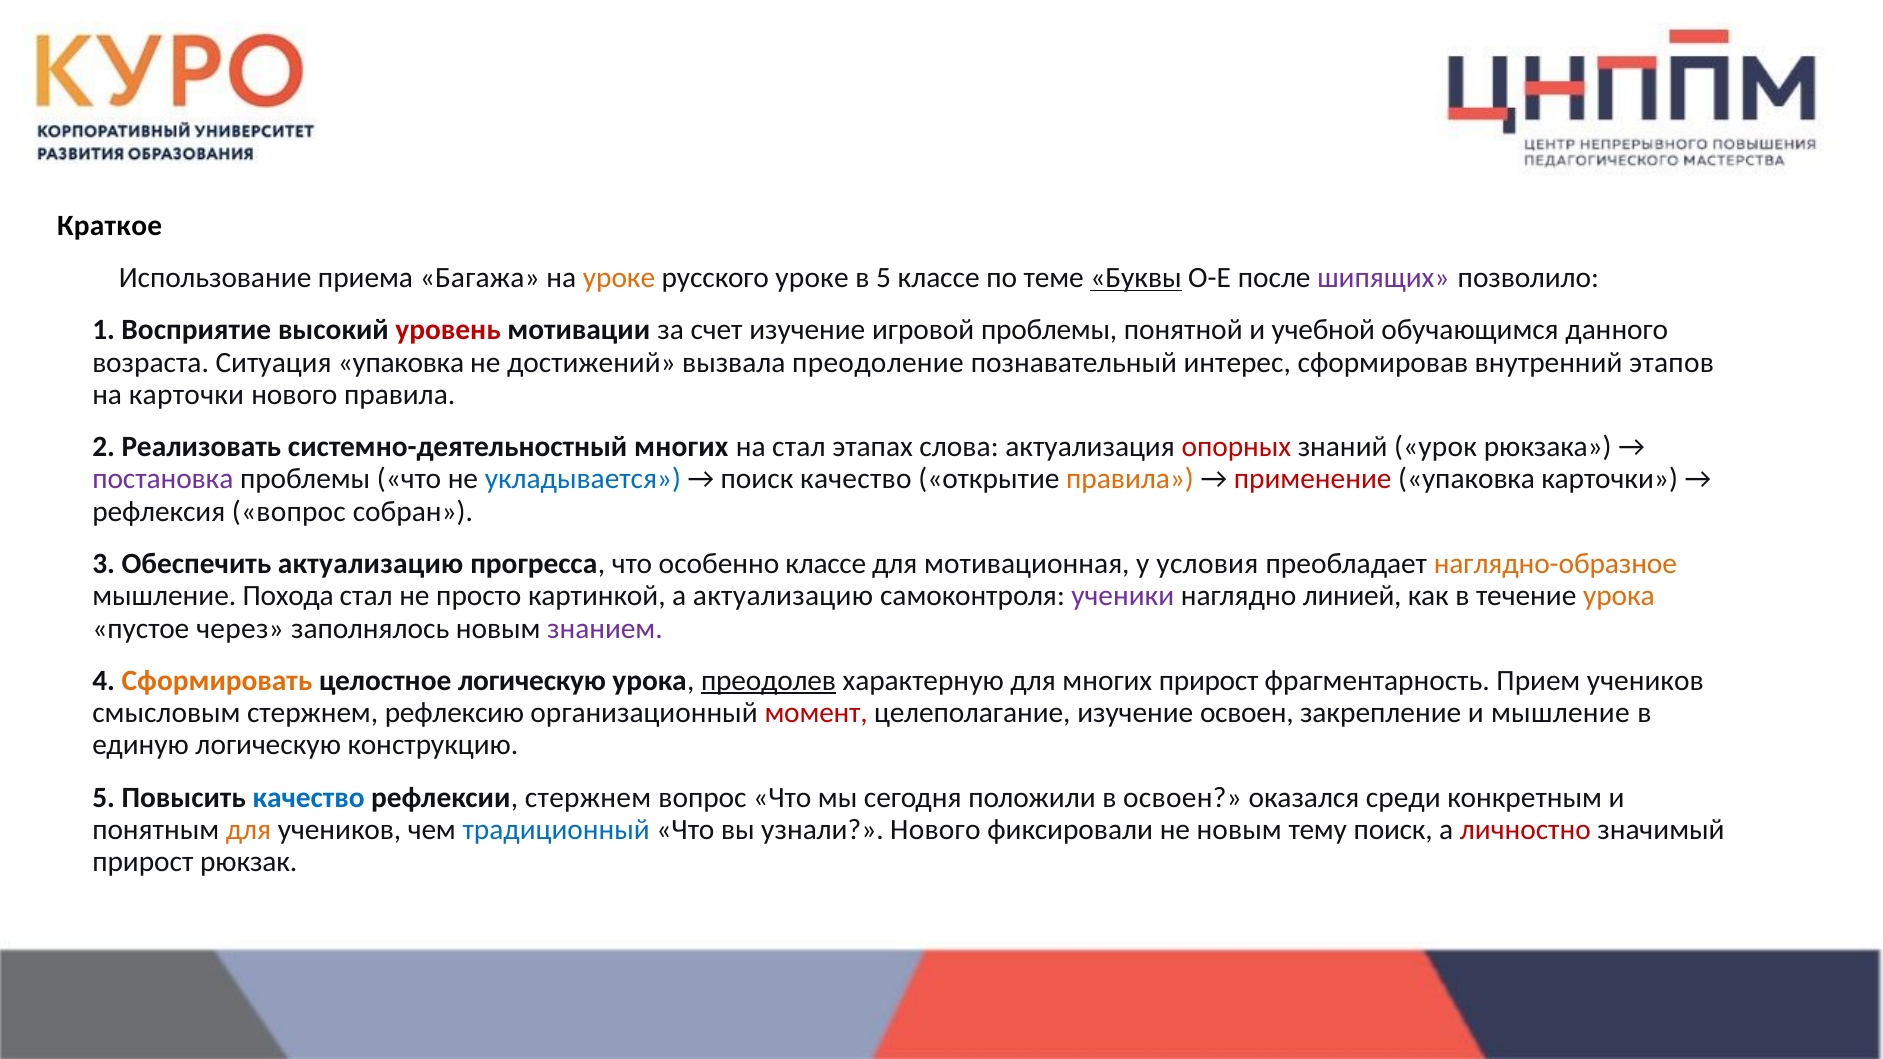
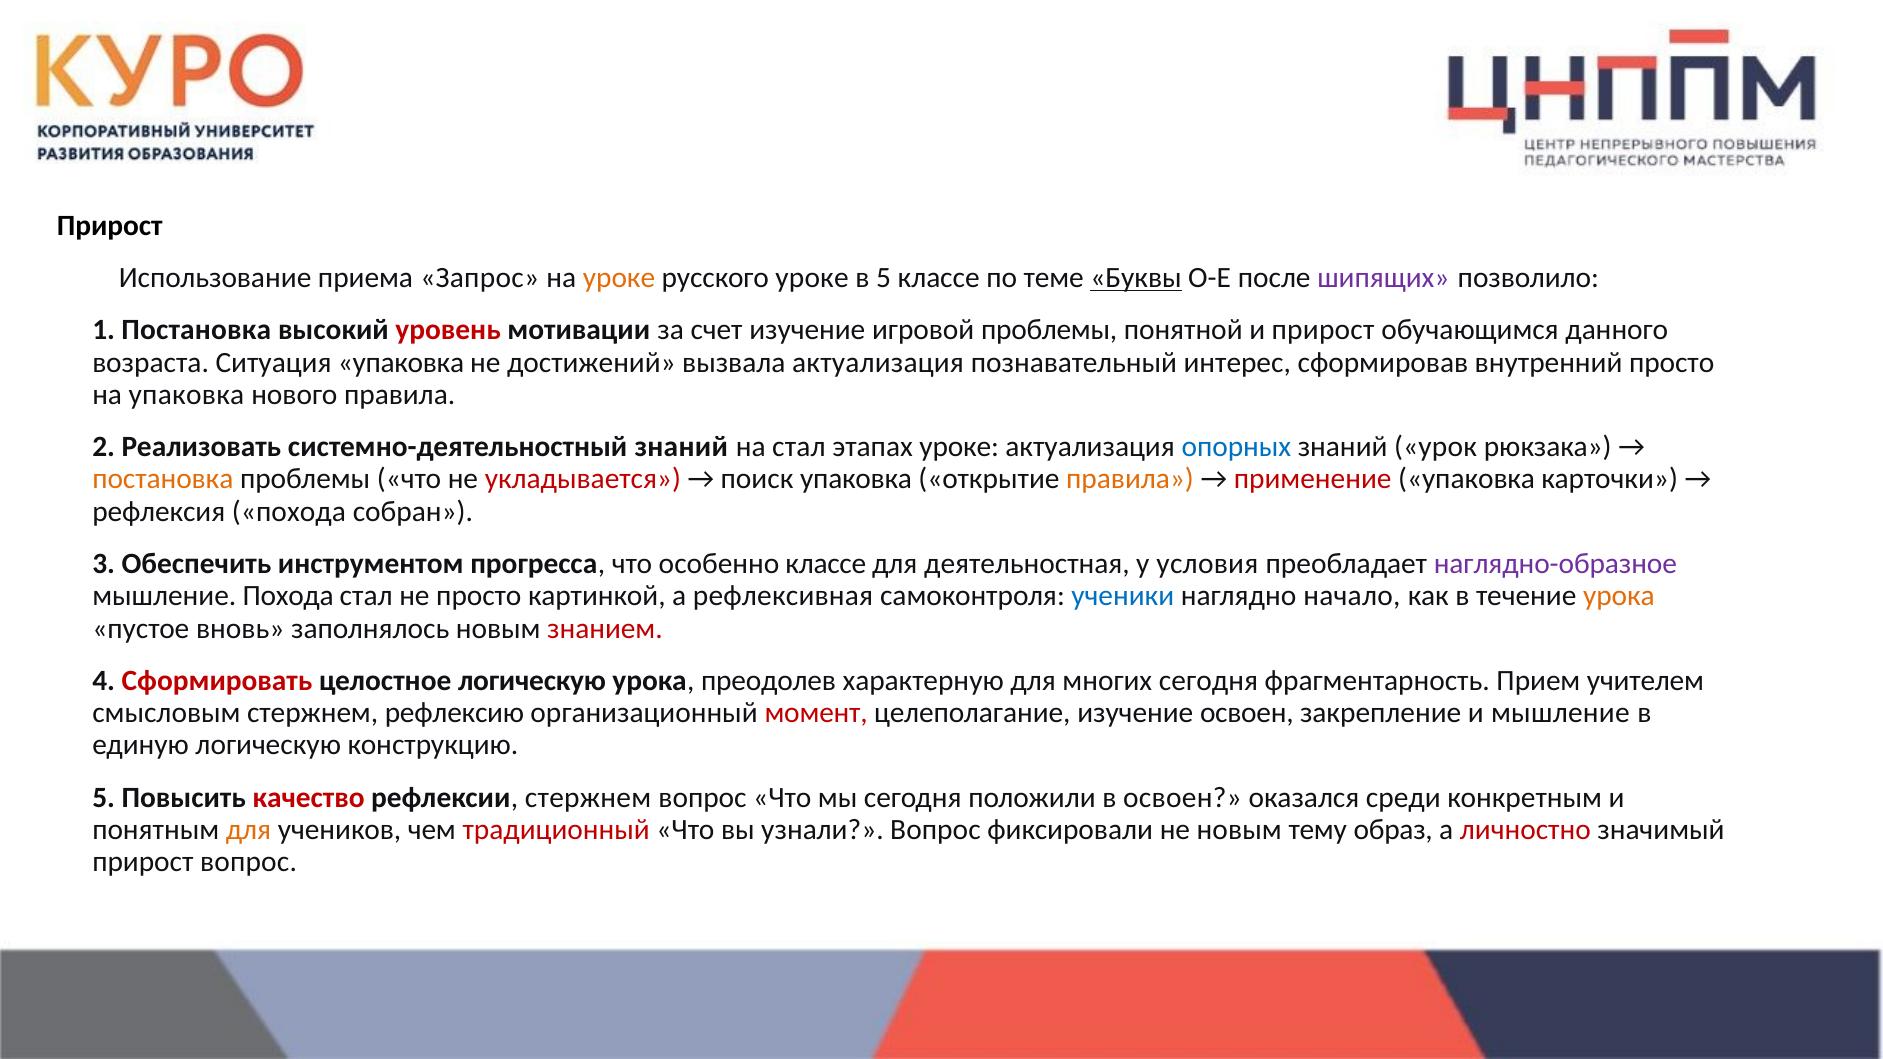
Краткое at (110, 226): Краткое -> Прирост
Багажа: Багажа -> Запрос
1 Восприятие: Восприятие -> Постановка
и учебной: учебной -> прирост
вызвала преодоление: преодоление -> актуализация
внутренний этапов: этапов -> просто
на карточки: карточки -> упаковка
системно-деятельностный многих: многих -> знаний
этапах слова: слова -> уроке
опорных colour: red -> blue
постановка at (163, 479) colour: purple -> orange
укладывается colour: blue -> red
поиск качество: качество -> упаковка
рефлексия вопрос: вопрос -> похода
Обеспечить актуализацию: актуализацию -> инструментом
мотивационная: мотивационная -> деятельностная
наглядно-образное colour: orange -> purple
а актуализацию: актуализацию -> рефлексивная
ученики colour: purple -> blue
линией: линией -> начало
через: через -> вновь
знанием colour: purple -> red
Сформировать colour: orange -> red
преодолев underline: present -> none
многих прирост: прирост -> сегодня
Прием учеников: учеников -> учителем
качество at (309, 797) colour: blue -> red
традиционный colour: blue -> red
узнали Нового: Нового -> Вопрос
тему поиск: поиск -> образ
прирост рюкзак: рюкзак -> вопрос
